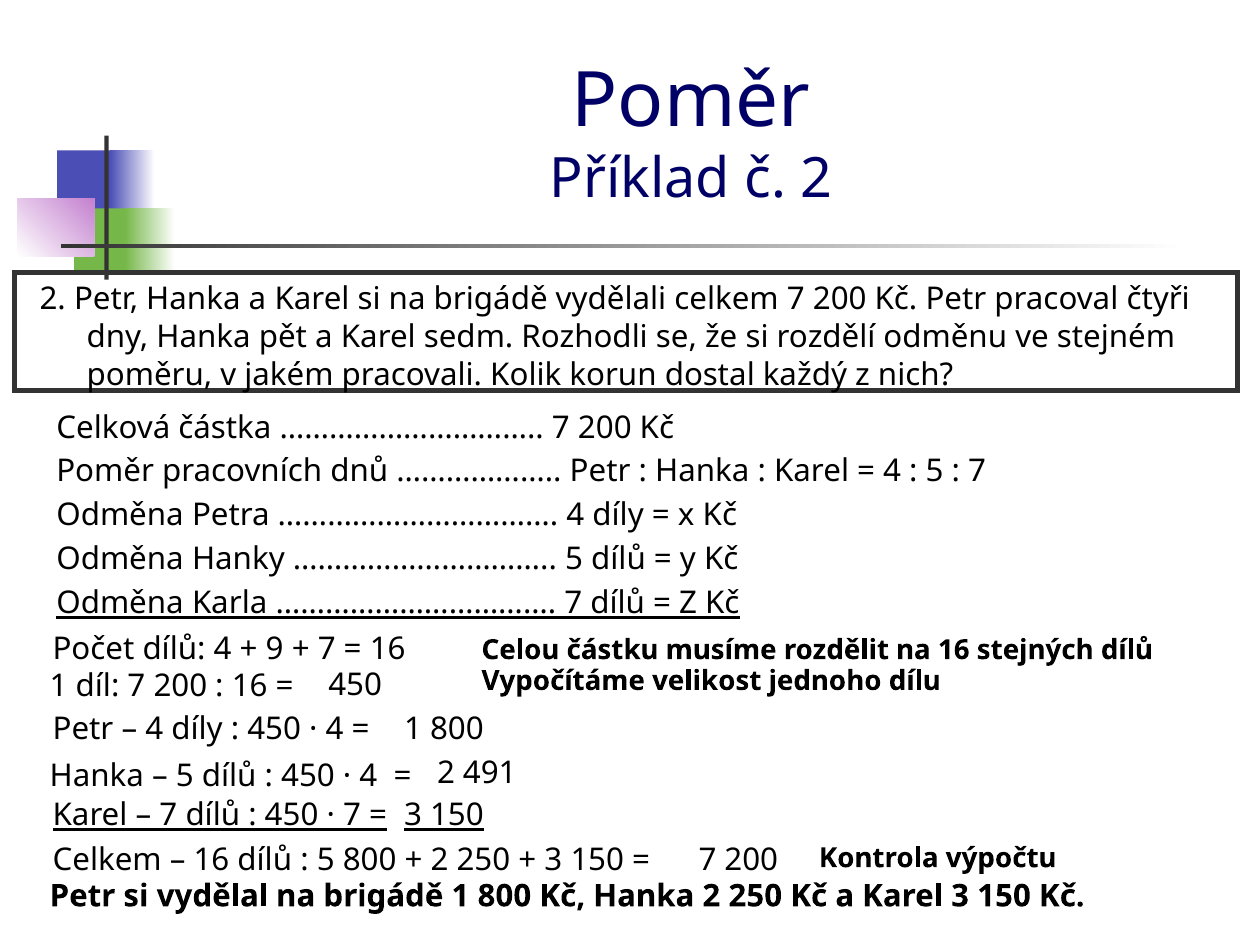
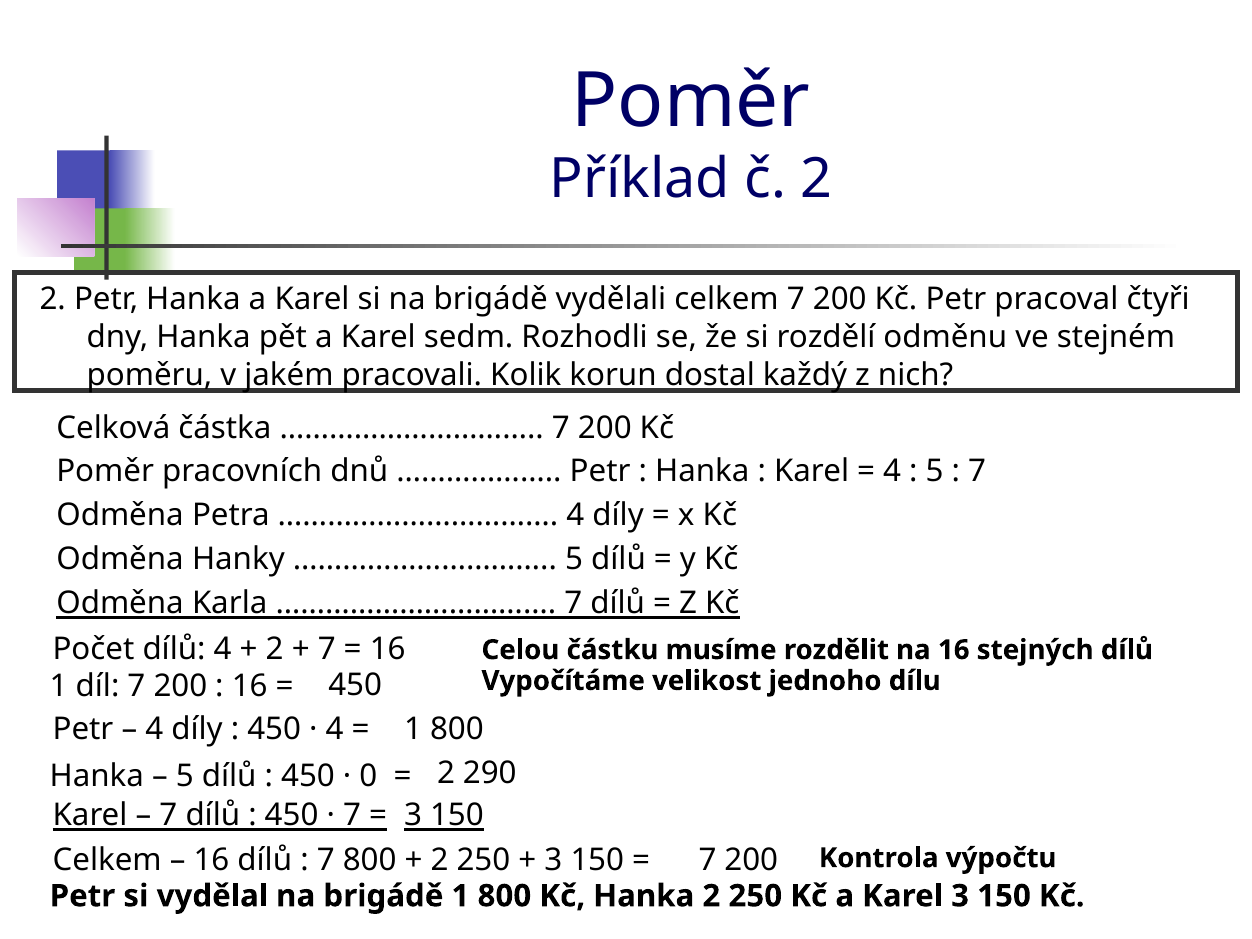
9 at (275, 650): 9 -> 2
491: 491 -> 290
4 at (368, 776): 4 -> 0
5 at (326, 860): 5 -> 7
